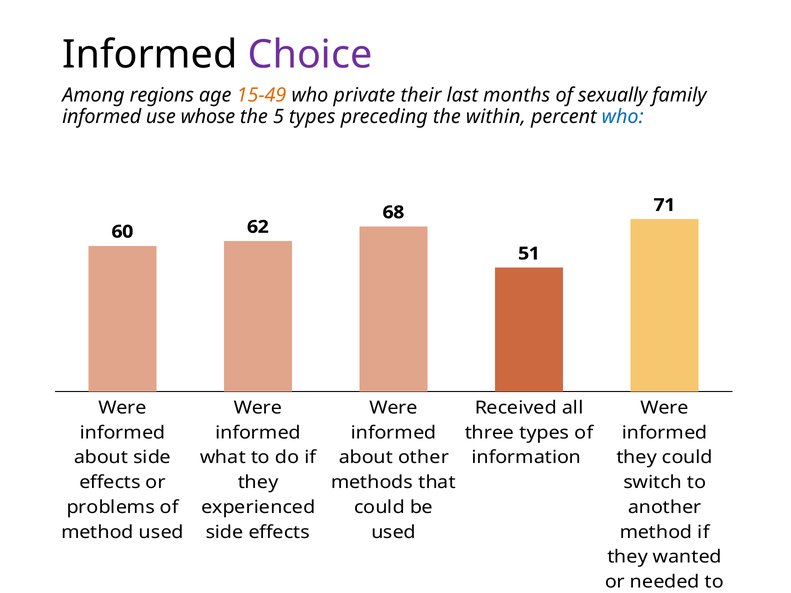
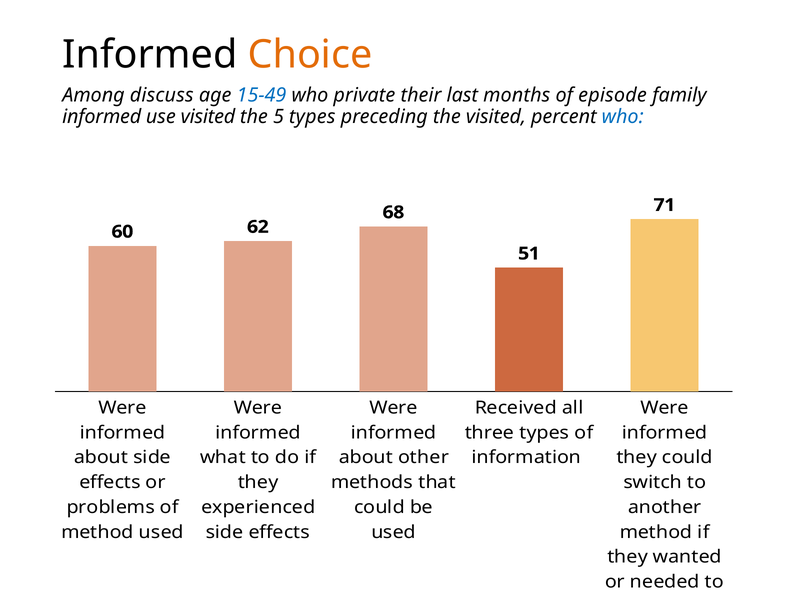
Choice colour: purple -> orange
regions: regions -> discuss
15-49 colour: orange -> blue
sexually: sexually -> episode
use whose: whose -> visited
the within: within -> visited
